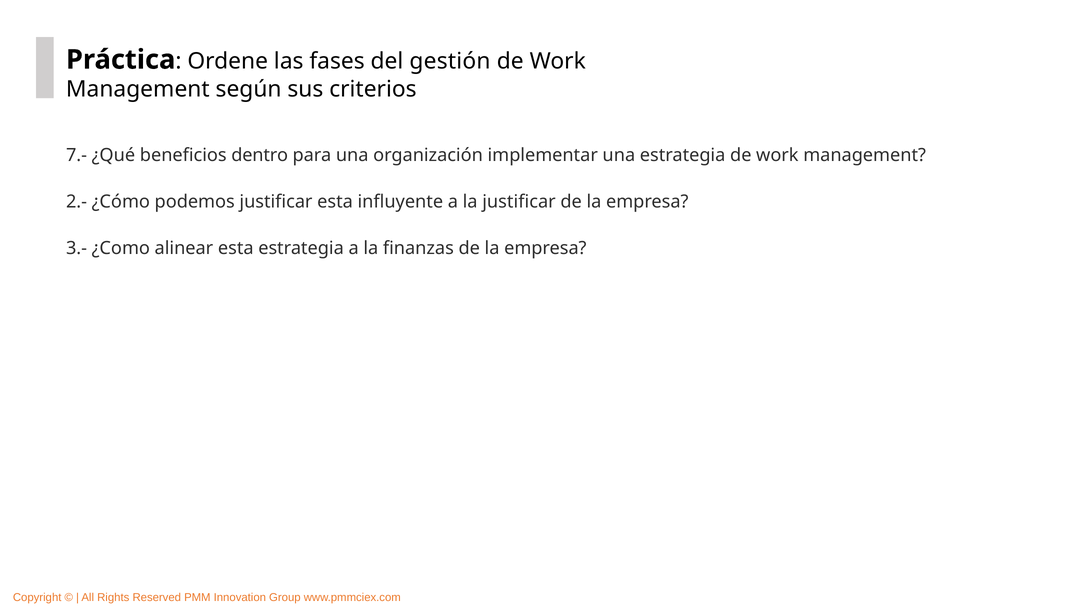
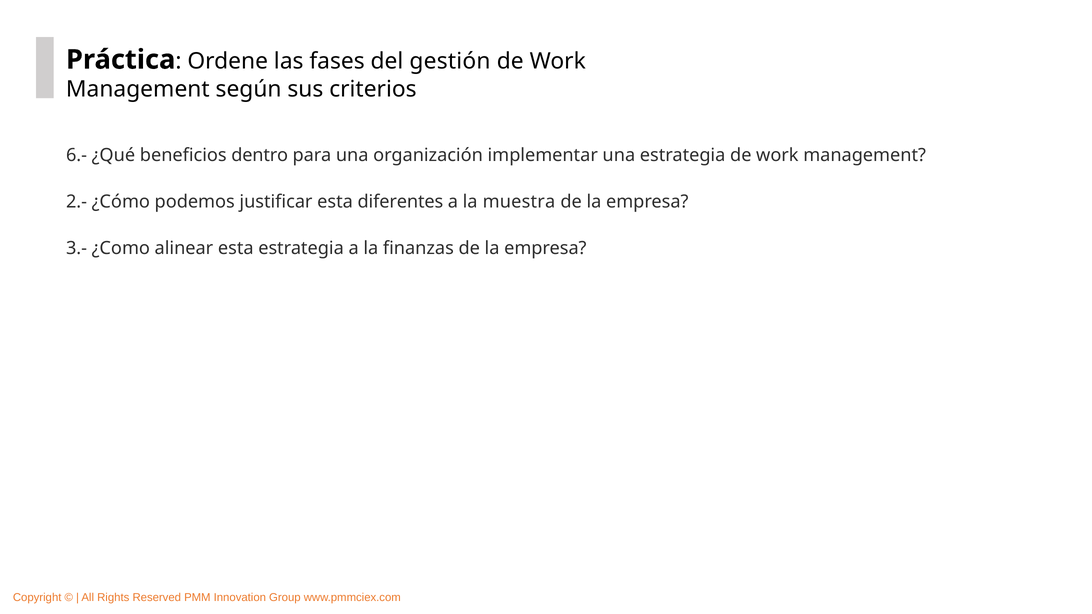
7.-: 7.- -> 6.-
influyente: influyente -> diferentes
la justificar: justificar -> muestra
